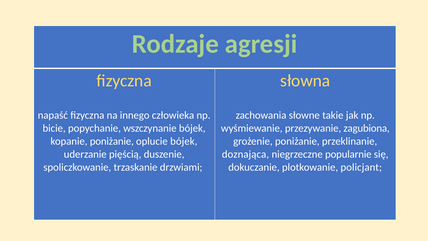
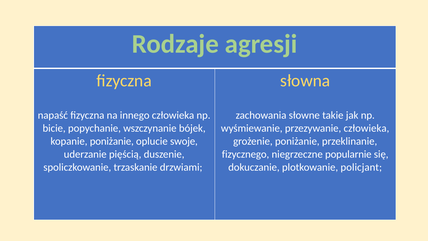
przezywanie zagubiona: zagubiona -> człowieka
oplucie bójek: bójek -> swoje
doznająca: doznająca -> fizycznego
